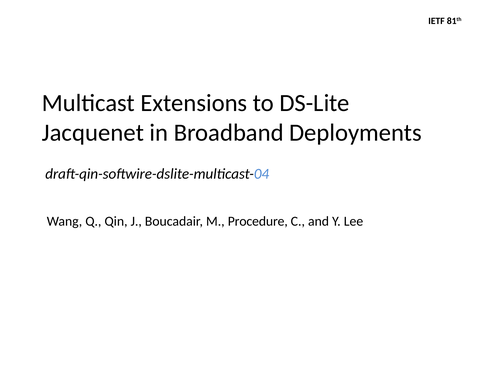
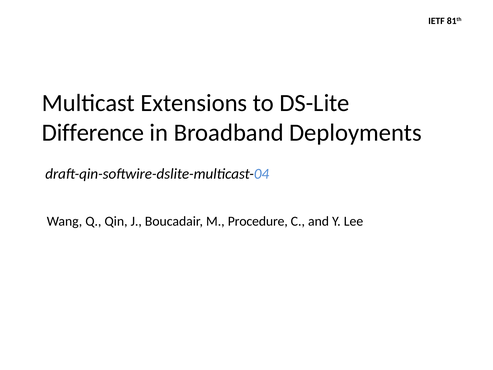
Jacquenet: Jacquenet -> Difference
